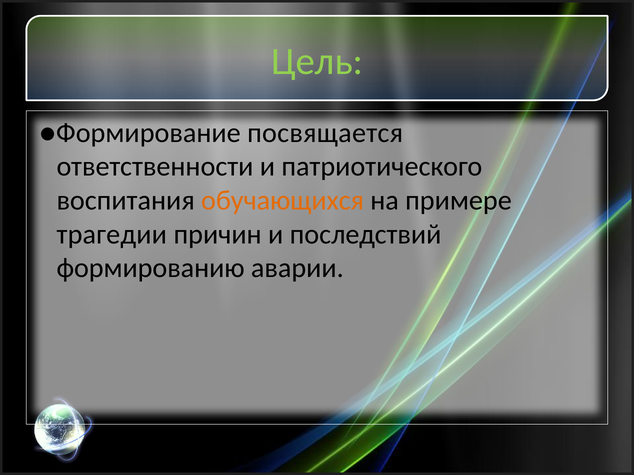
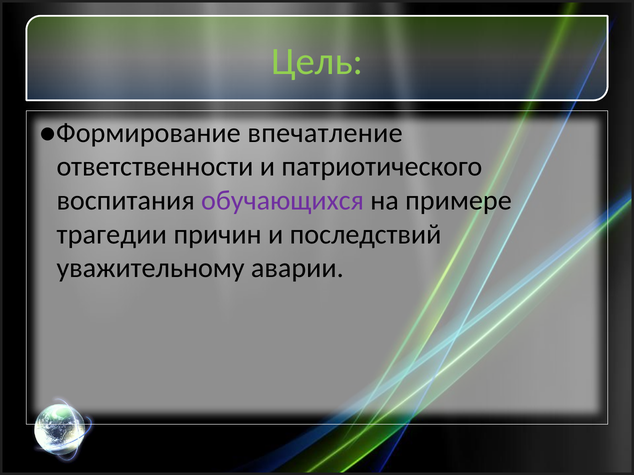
посвящается: посвящается -> впечатление
обучающихся colour: orange -> purple
формированию: формированию -> уважительному
